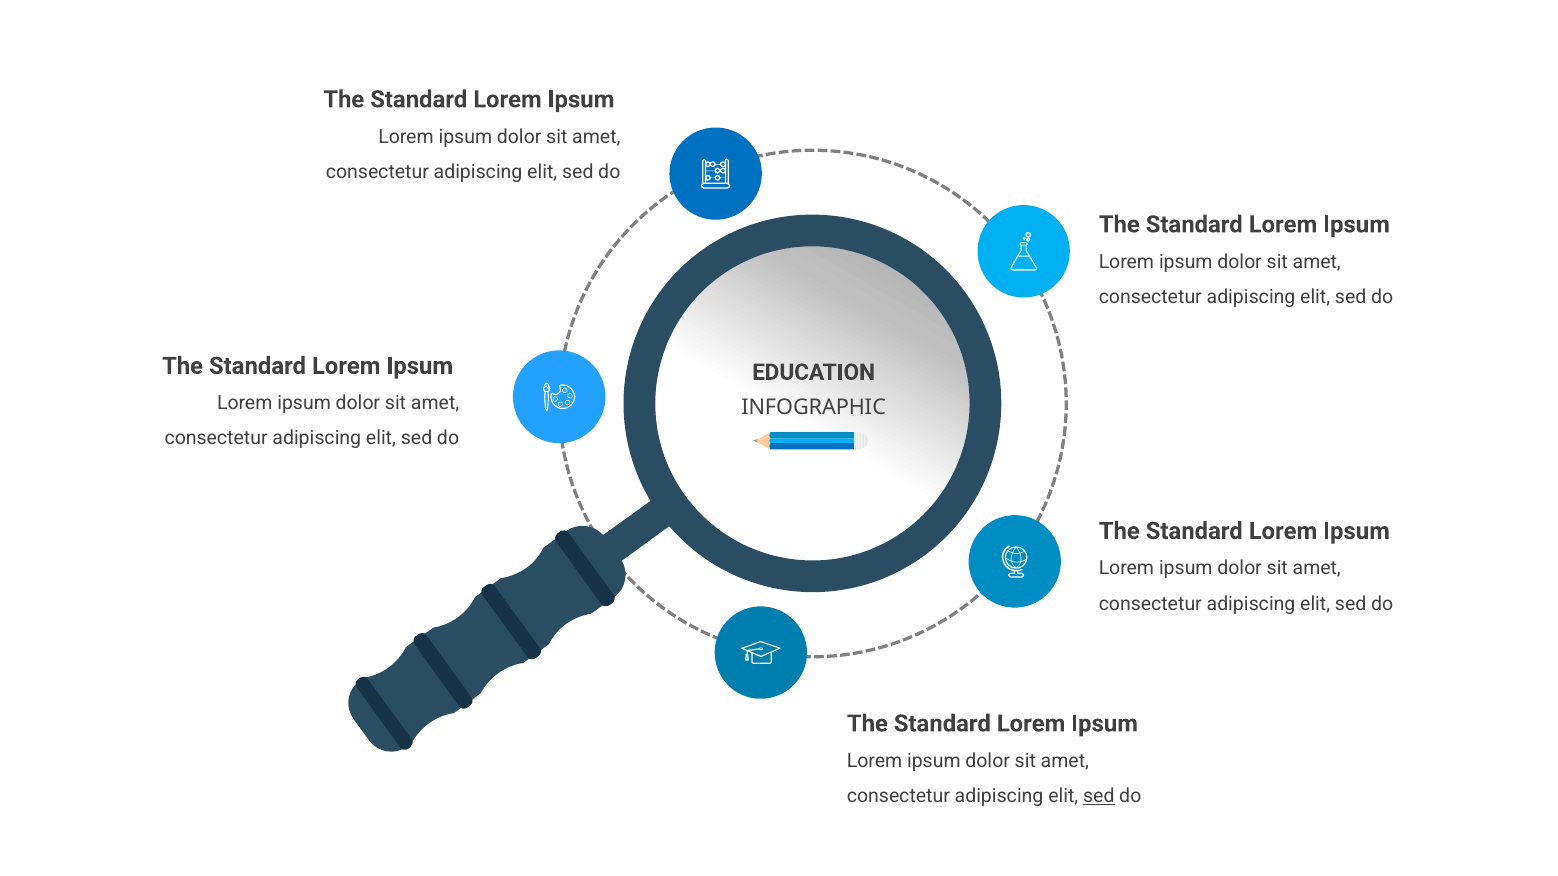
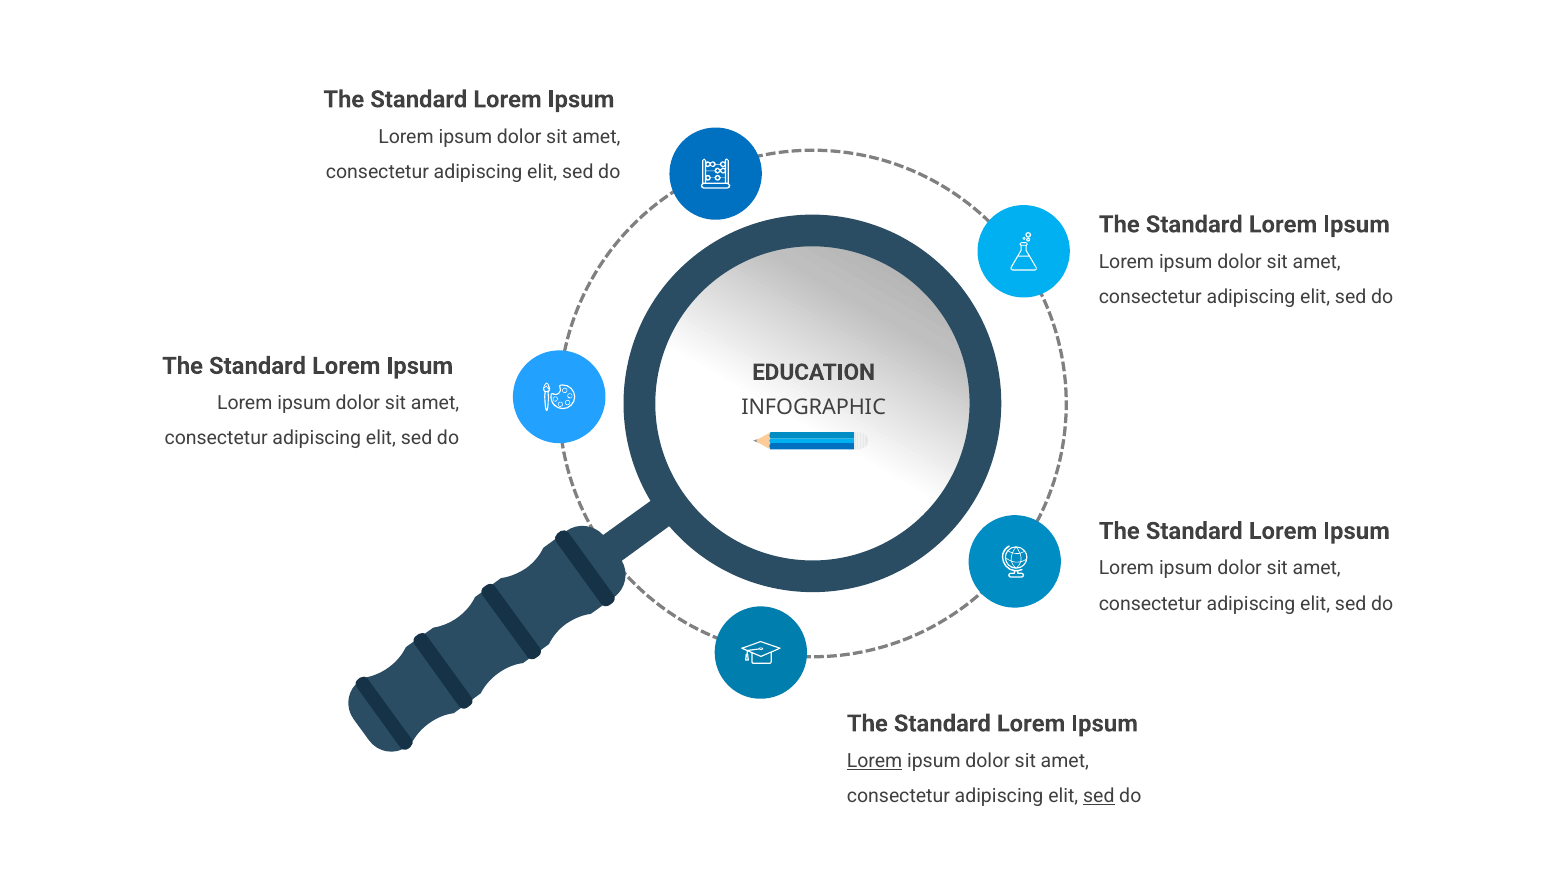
Lorem at (875, 761) underline: none -> present
